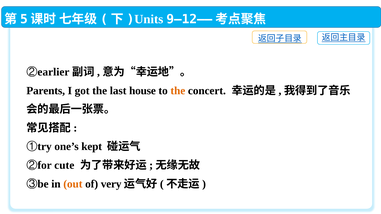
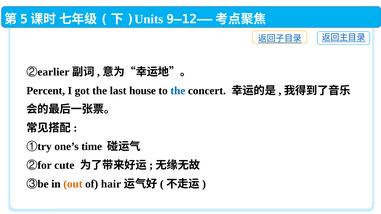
Parents: Parents -> Percent
the at (178, 91) colour: orange -> blue
kept: kept -> time
very: very -> hair
